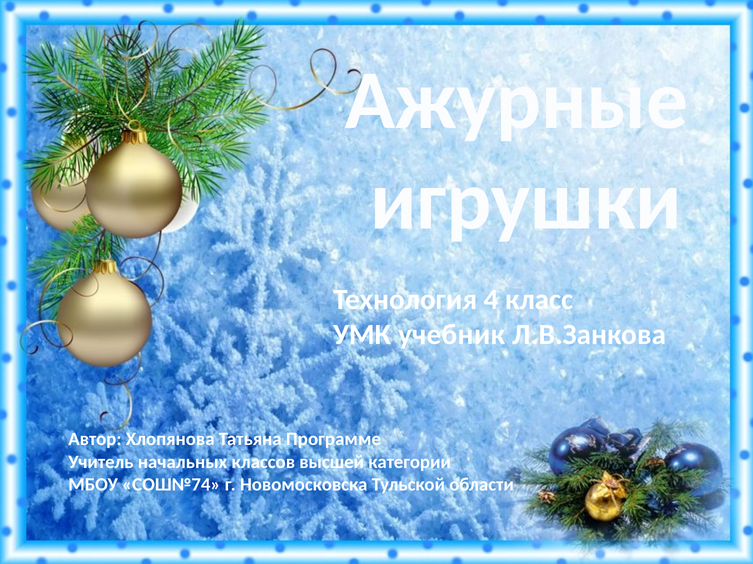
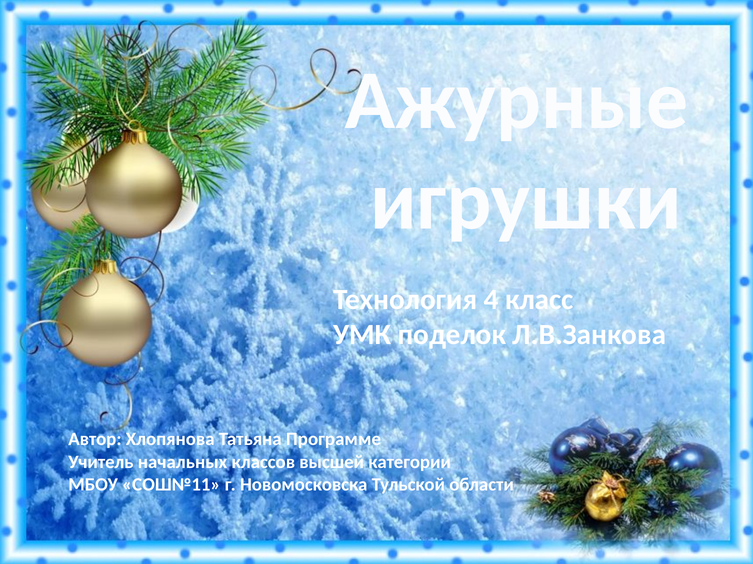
учебник: учебник -> поделок
СОШ№74: СОШ№74 -> СОШ№11
